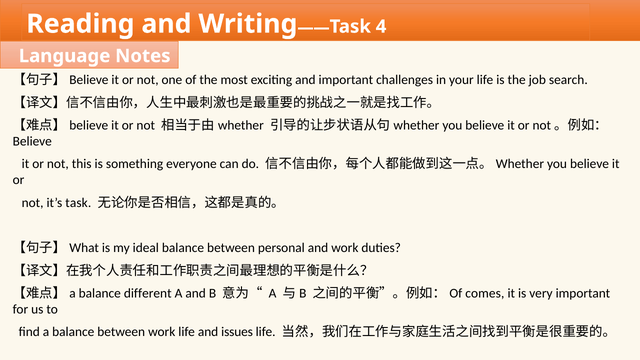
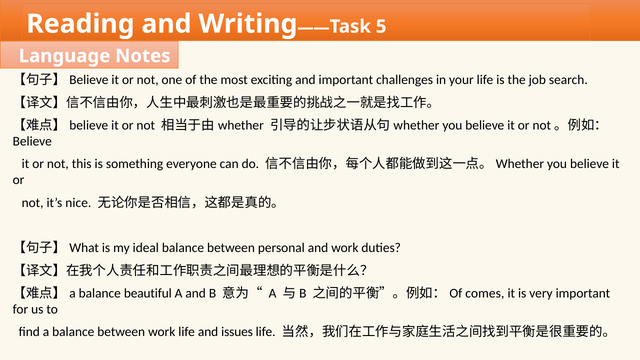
4: 4 -> 5
task: task -> nice
different: different -> beautiful
